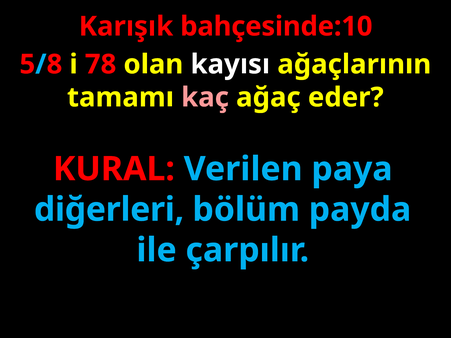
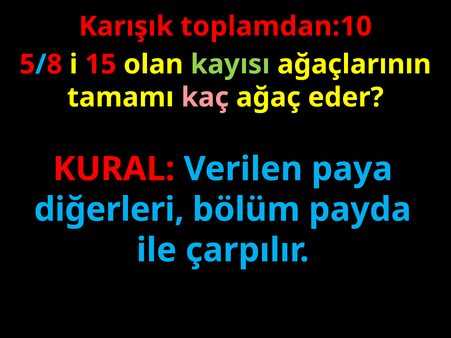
bahçesinde:10: bahçesinde:10 -> toplamdan:10
78: 78 -> 15
kayısı colour: white -> light green
